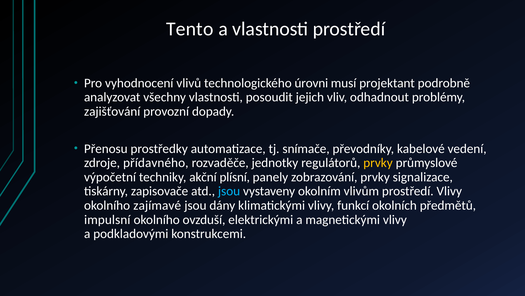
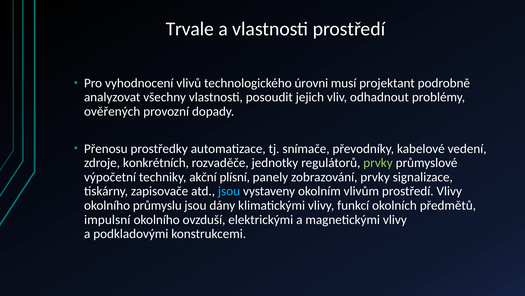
Tento: Tento -> Trvale
zajišťování: zajišťování -> ověřených
přídavného: přídavného -> konkrétních
prvky at (378, 163) colour: yellow -> light green
zajímavé: zajímavé -> průmyslu
